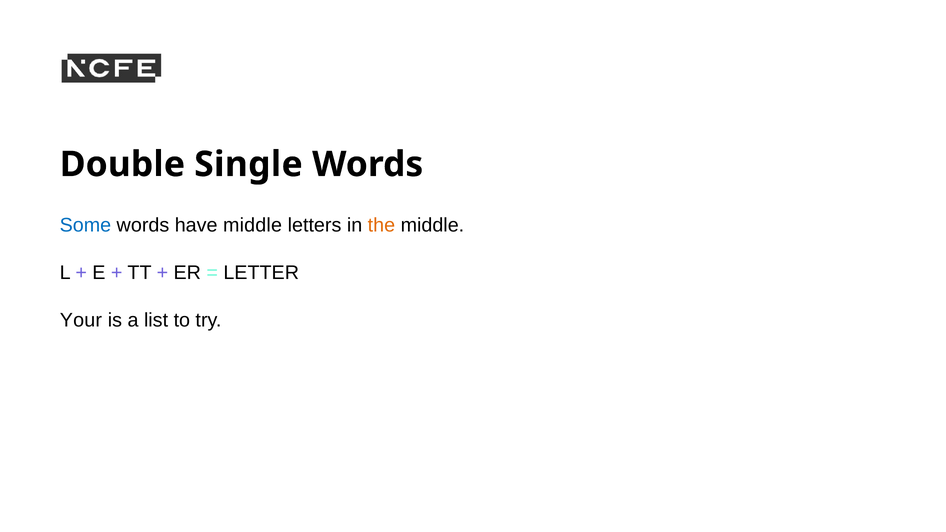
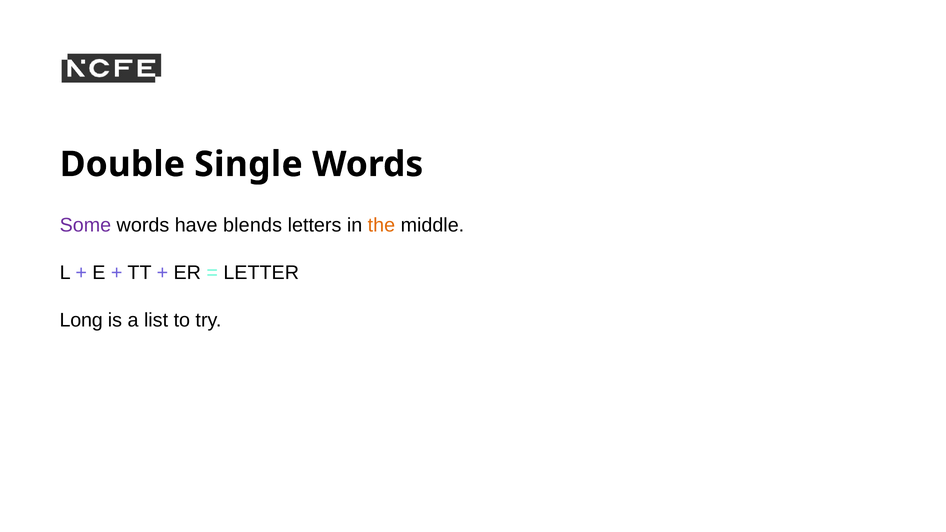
Some colour: blue -> purple
have middle: middle -> blends
Your: Your -> Long
